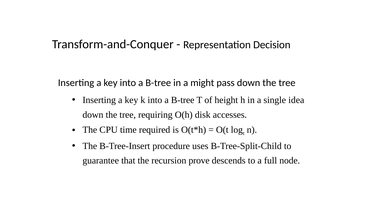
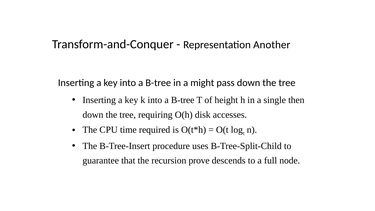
Decision: Decision -> Another
idea: idea -> then
